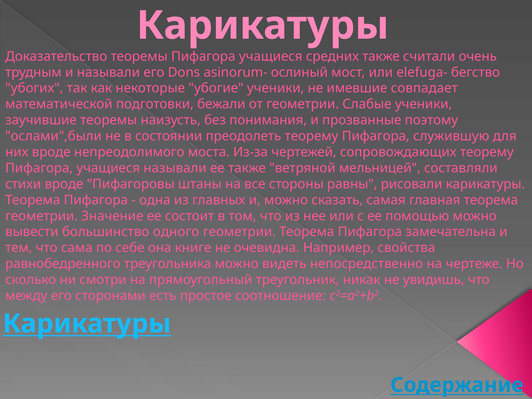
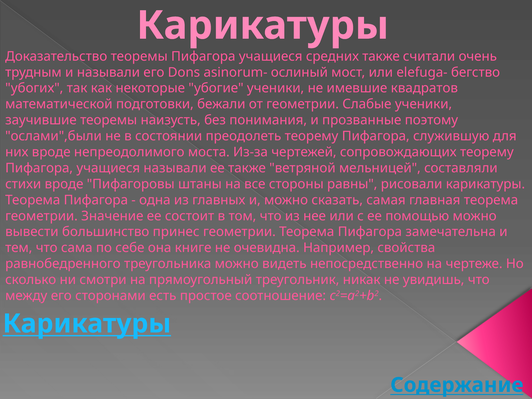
совпадает: совпадает -> квадратов
одного: одного -> принес
